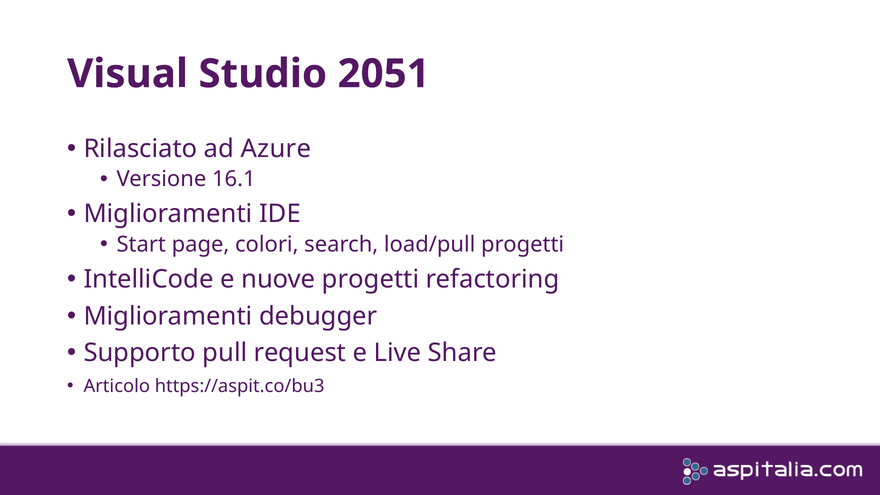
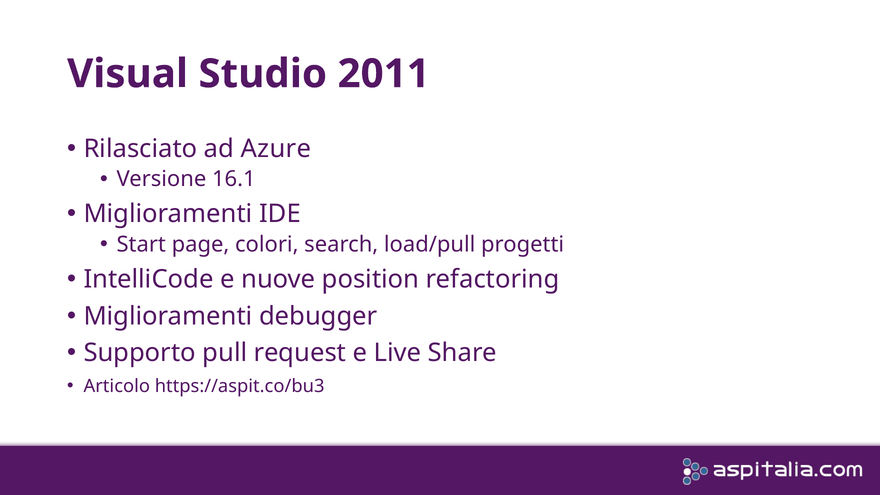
2051: 2051 -> 2011
nuove progetti: progetti -> position
